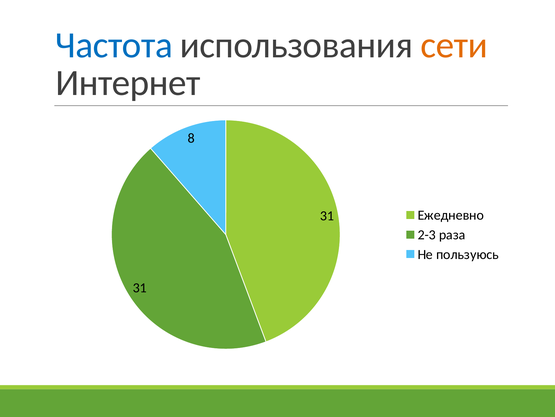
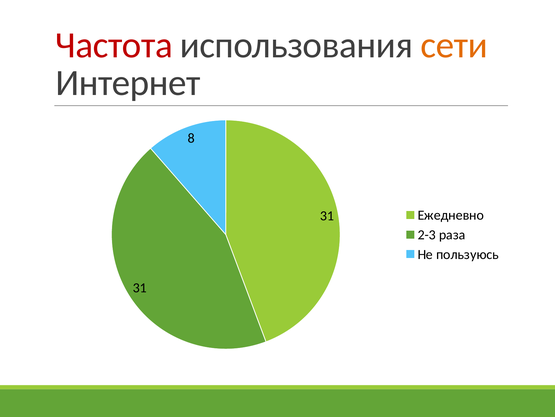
Частота colour: blue -> red
